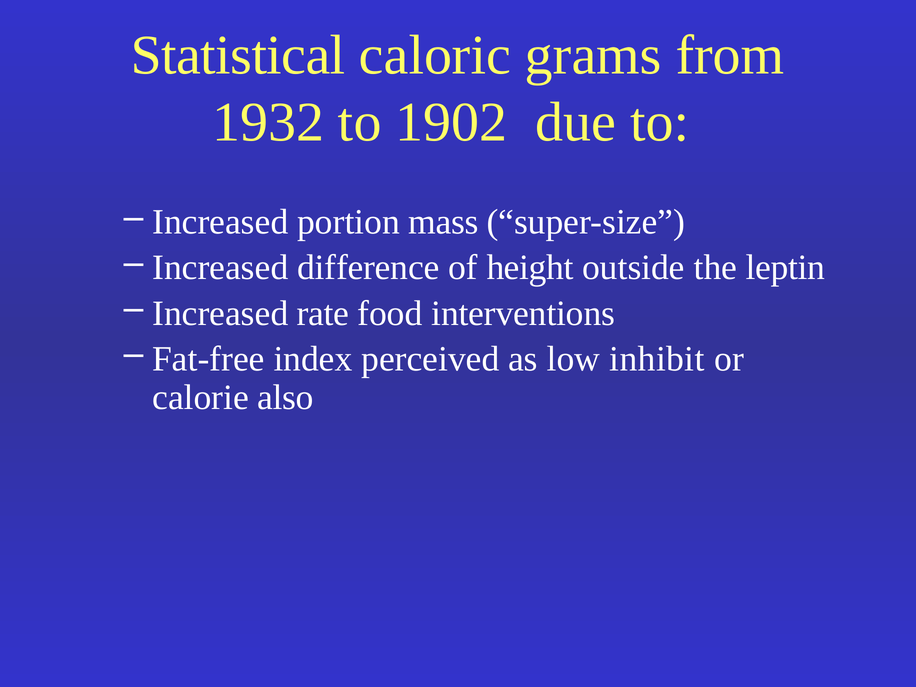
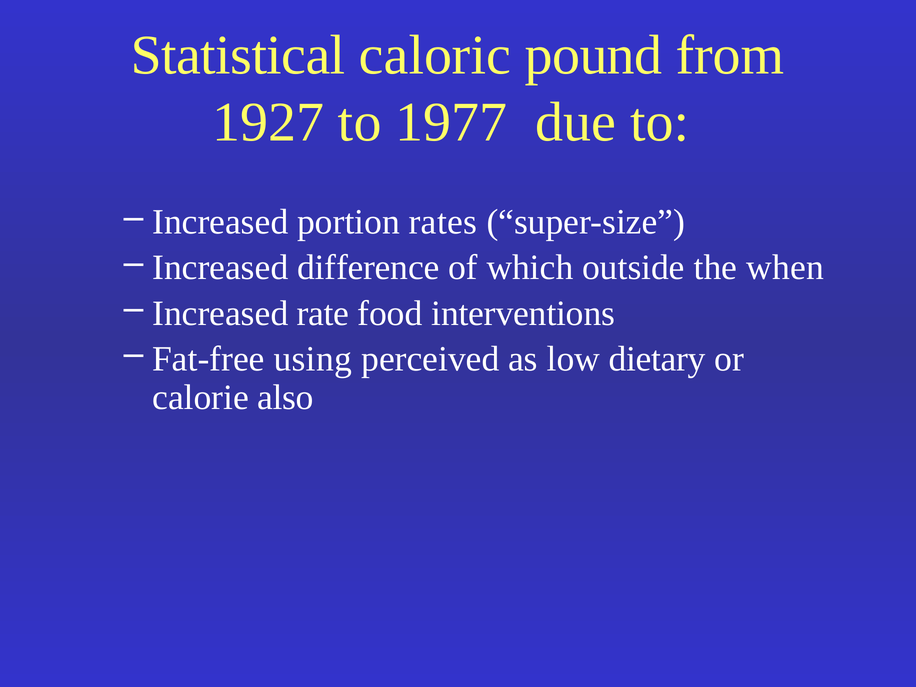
grams: grams -> pound
1932: 1932 -> 1927
1902: 1902 -> 1977
mass: mass -> rates
height: height -> which
leptin: leptin -> when
index: index -> using
inhibit: inhibit -> dietary
